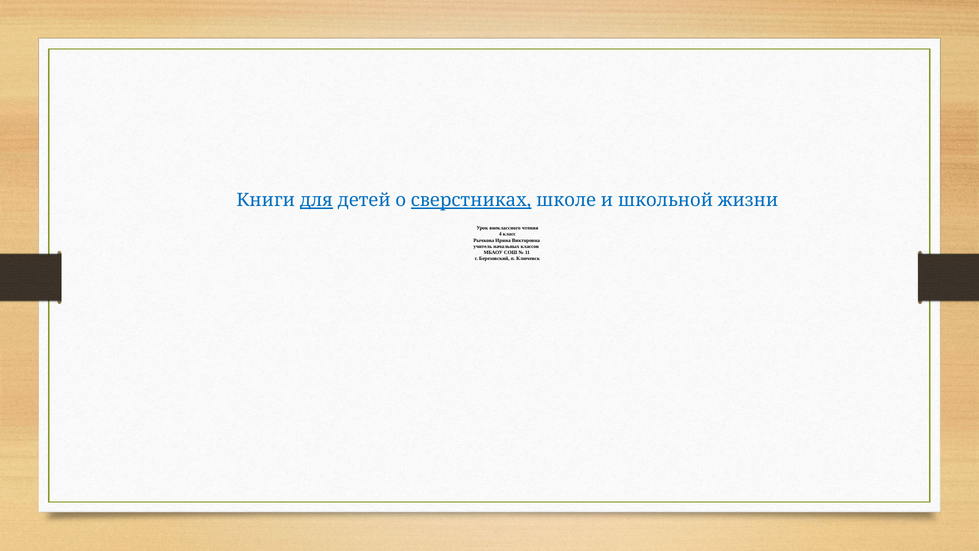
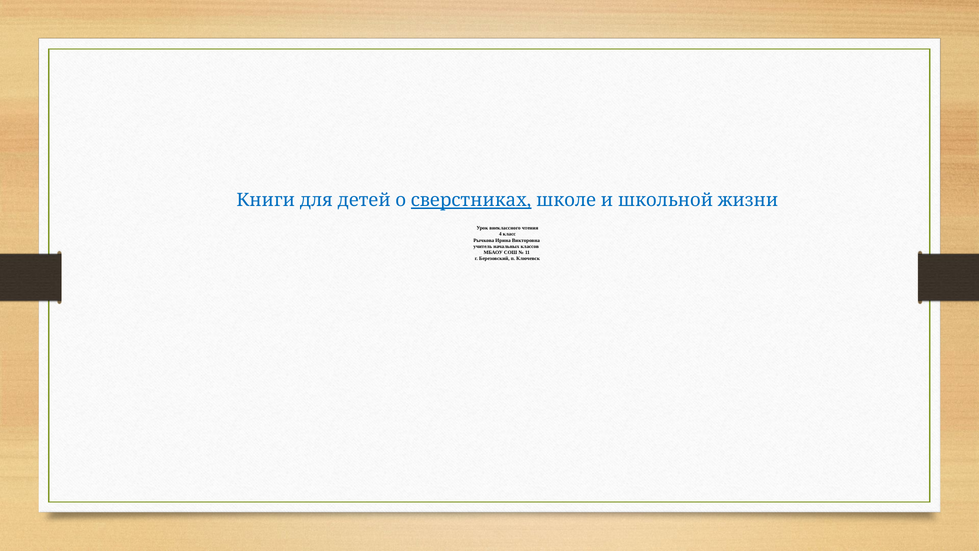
для underline: present -> none
